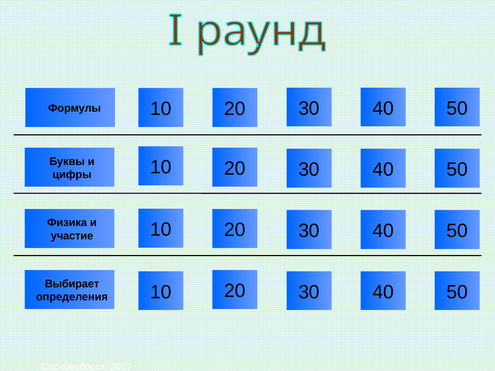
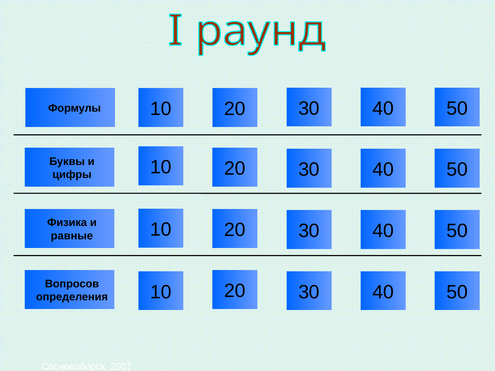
участие: участие -> равные
Выбирает: Выбирает -> Вопросов
